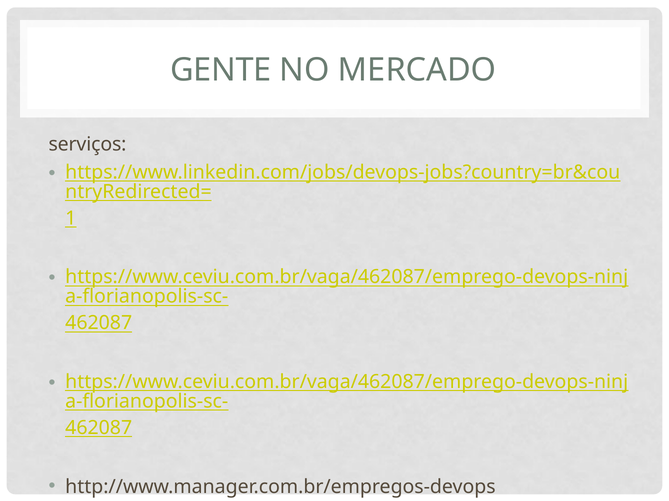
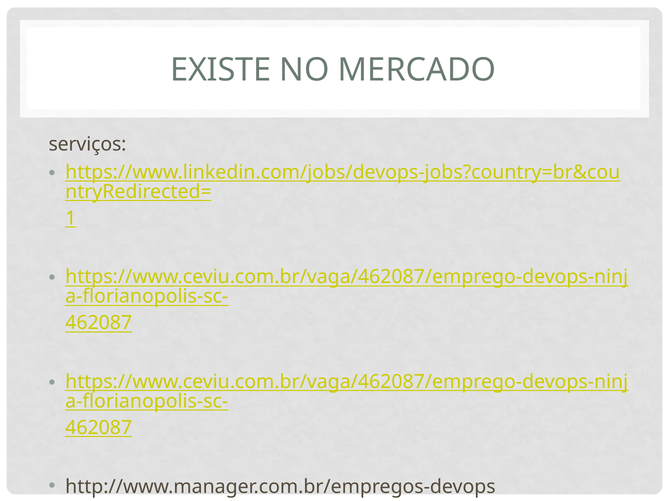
GENTE: GENTE -> EXISTE
